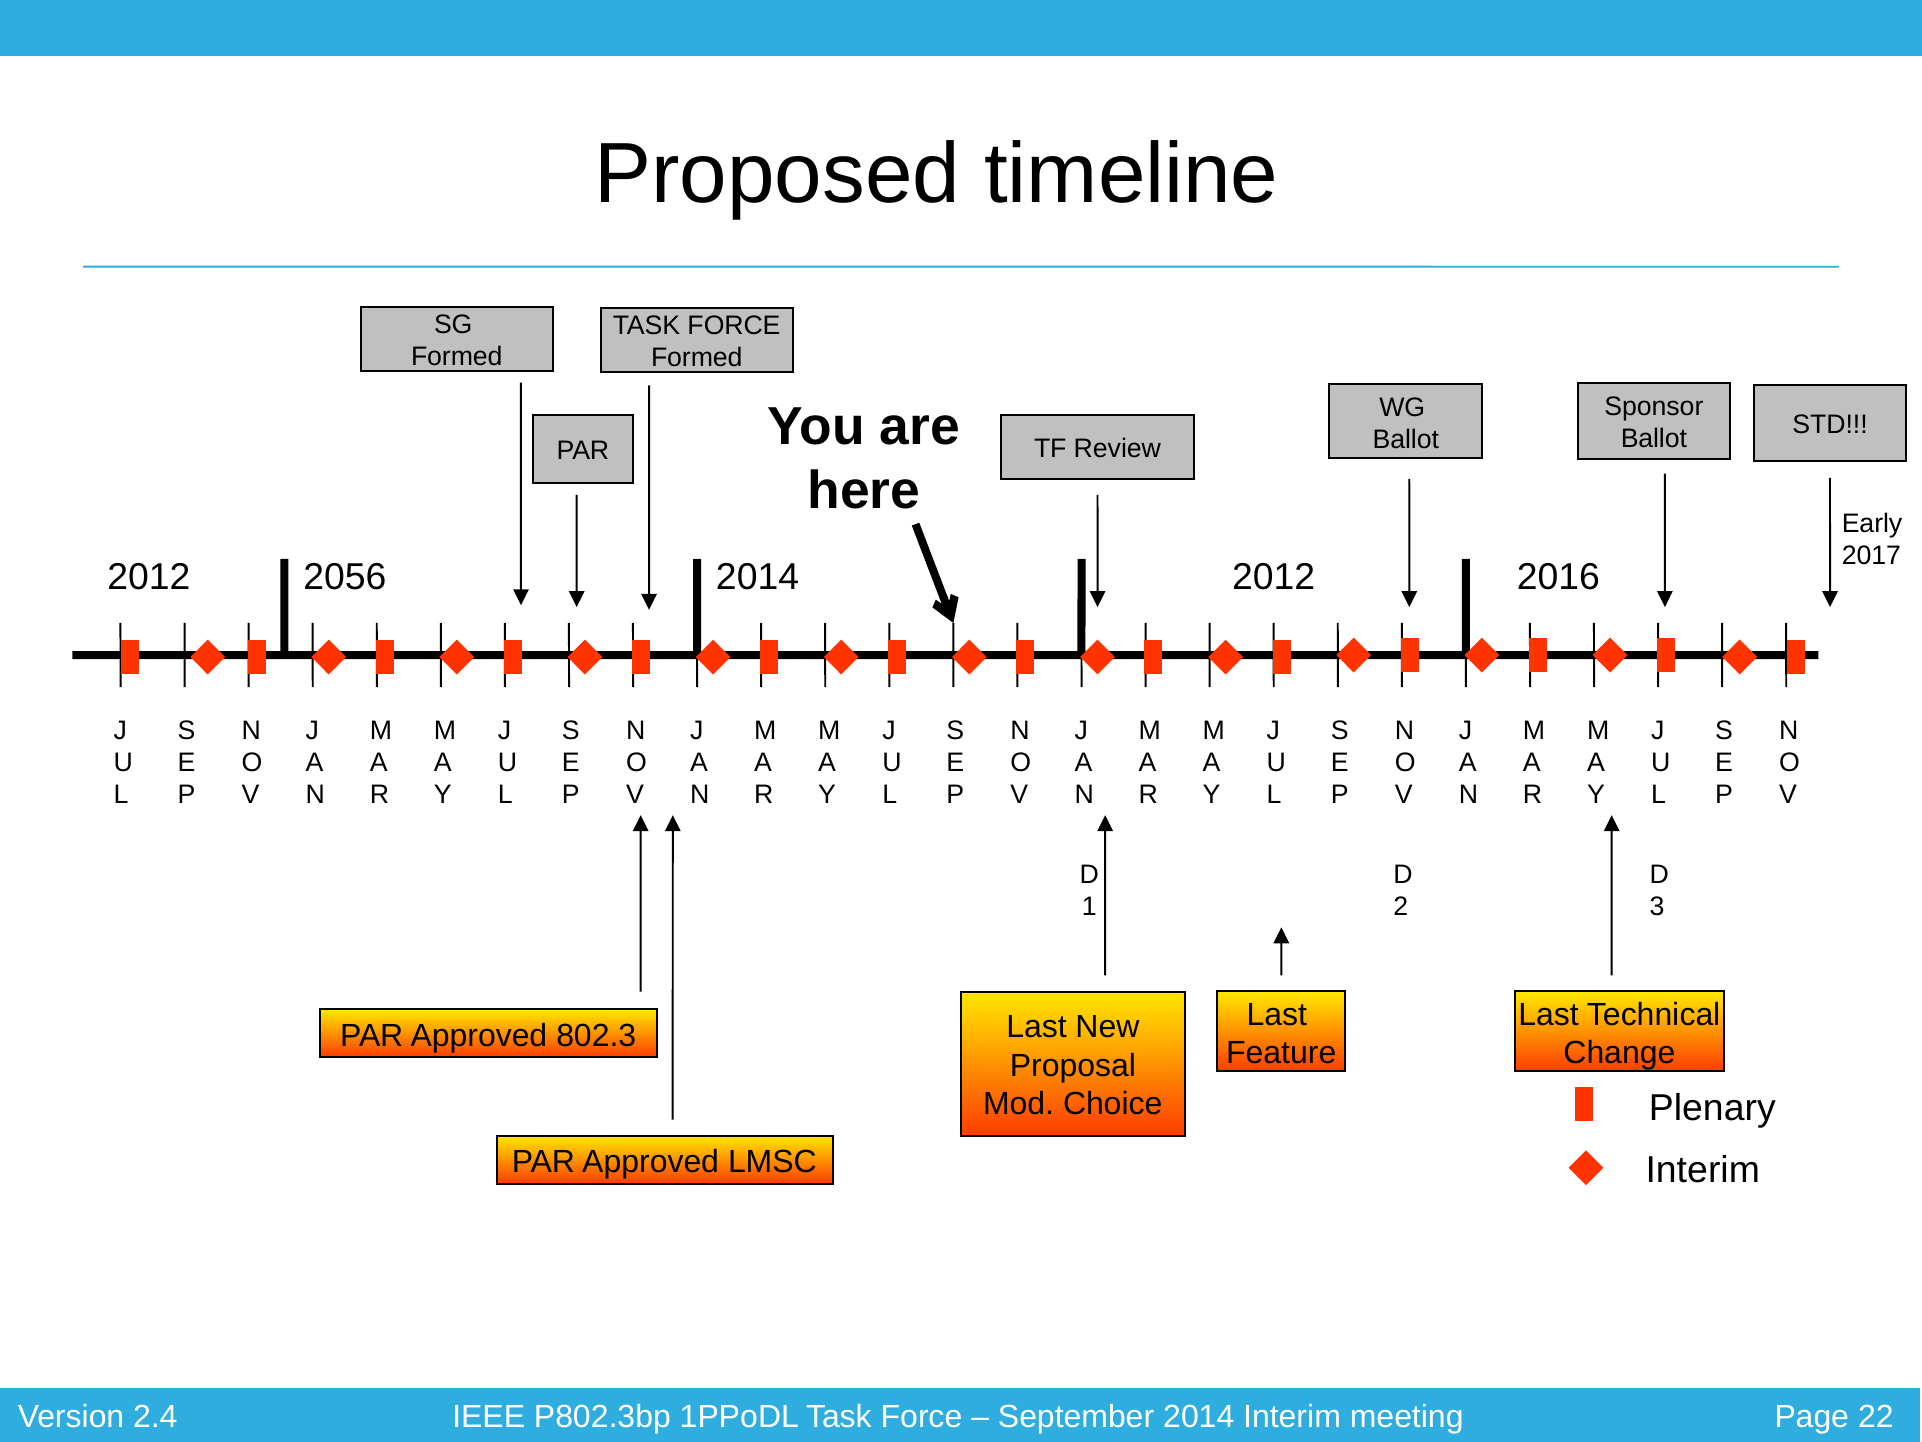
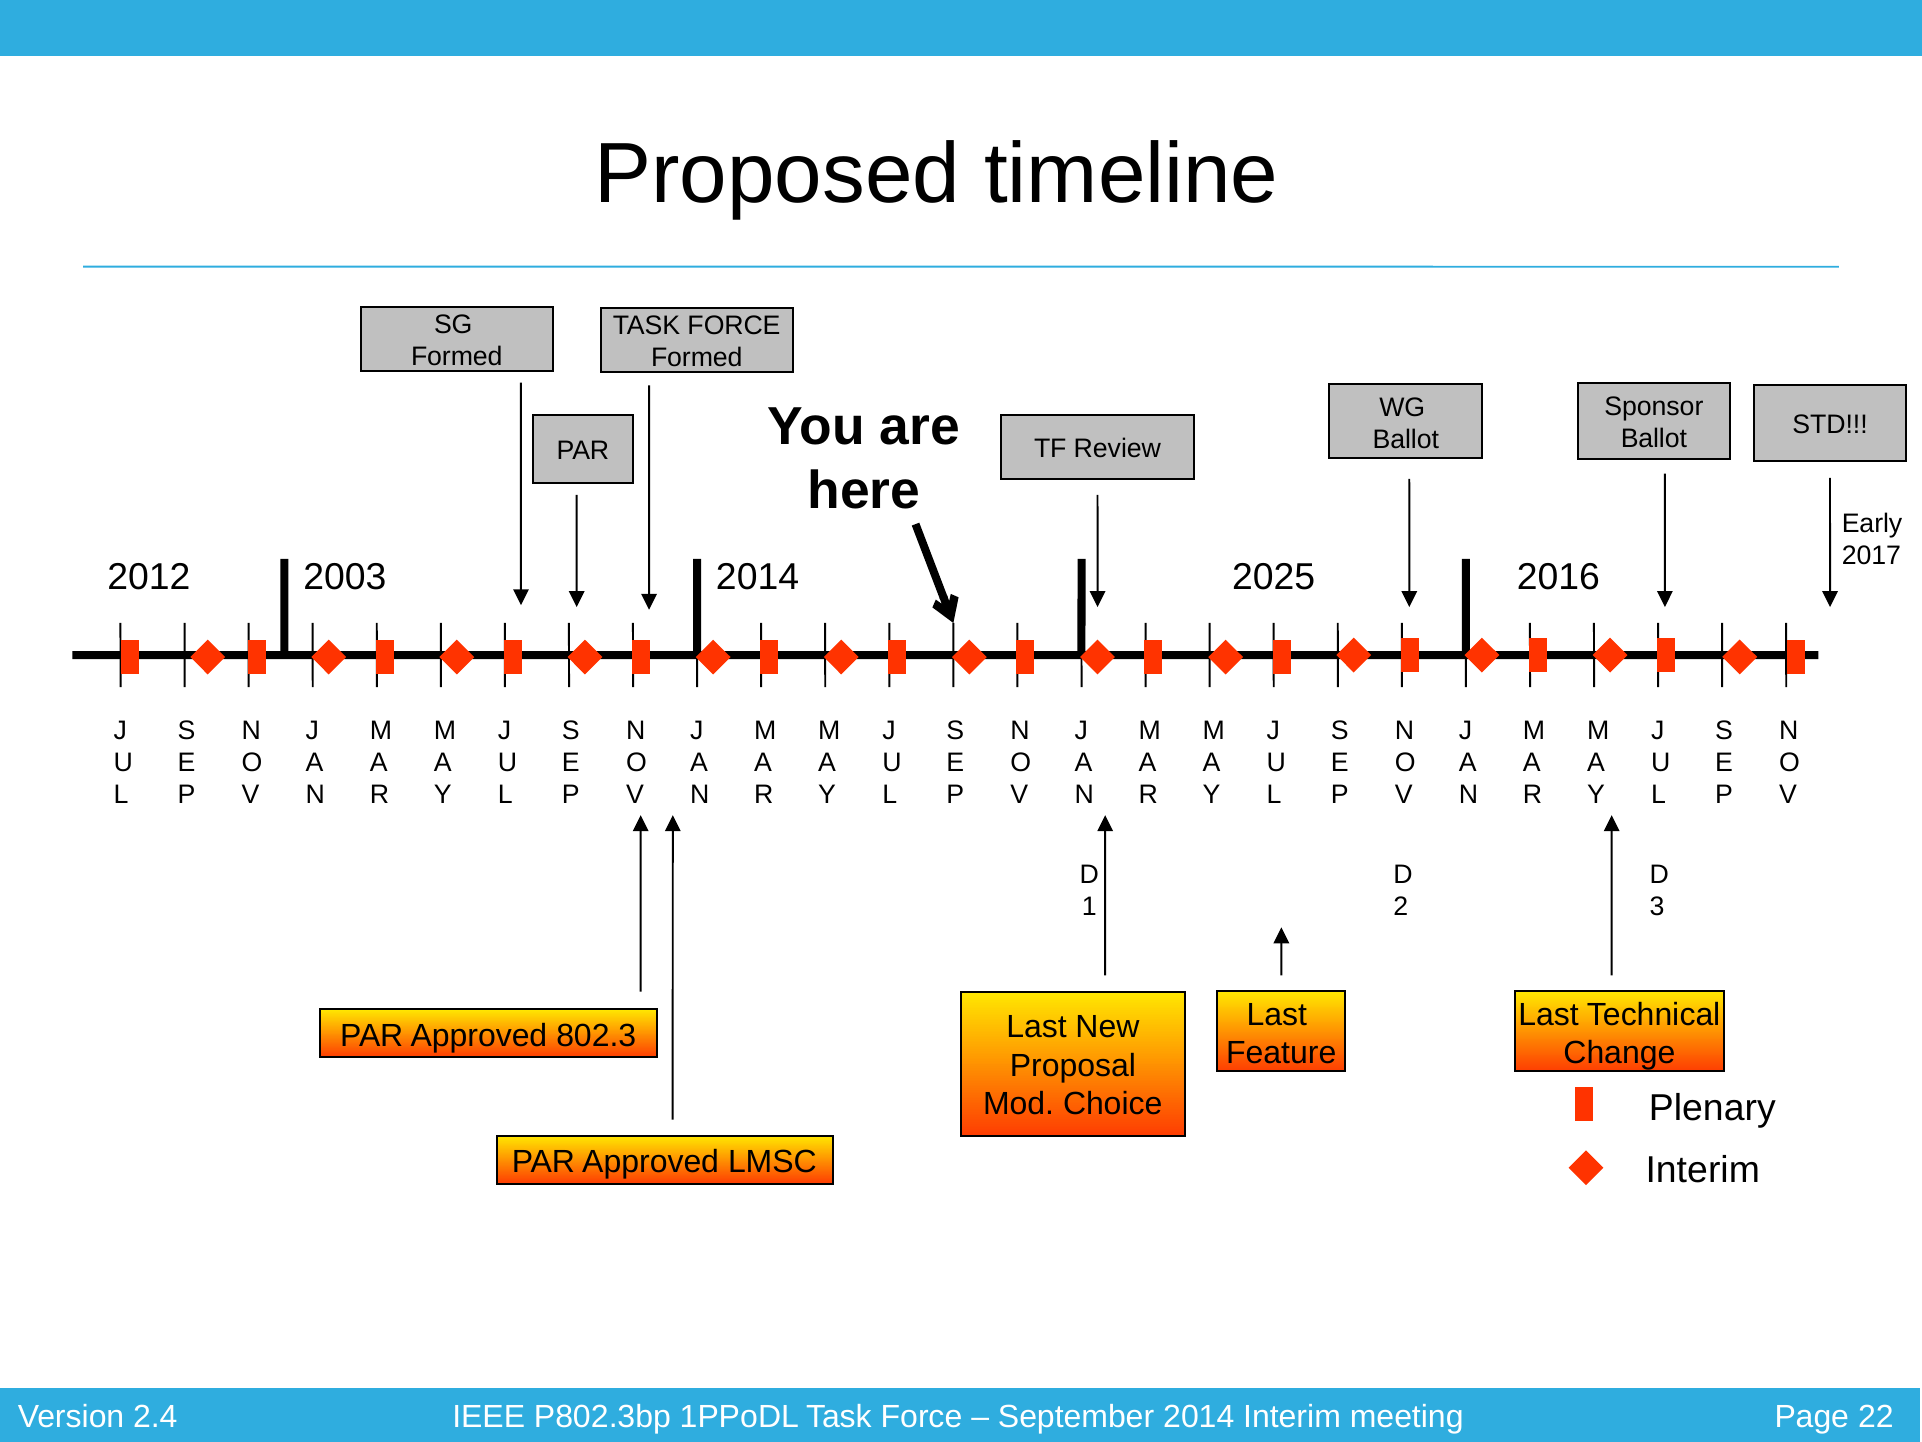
2056: 2056 -> 2003
2014 2012: 2012 -> 2025
